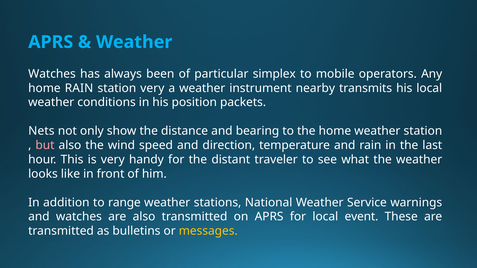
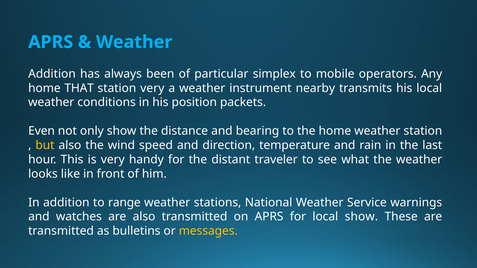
Watches at (52, 74): Watches -> Addition
home RAIN: RAIN -> THAT
Nets: Nets -> Even
but colour: pink -> yellow
local event: event -> show
